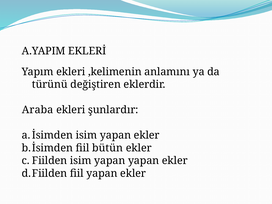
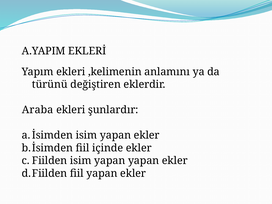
bütün: bütün -> içinde
